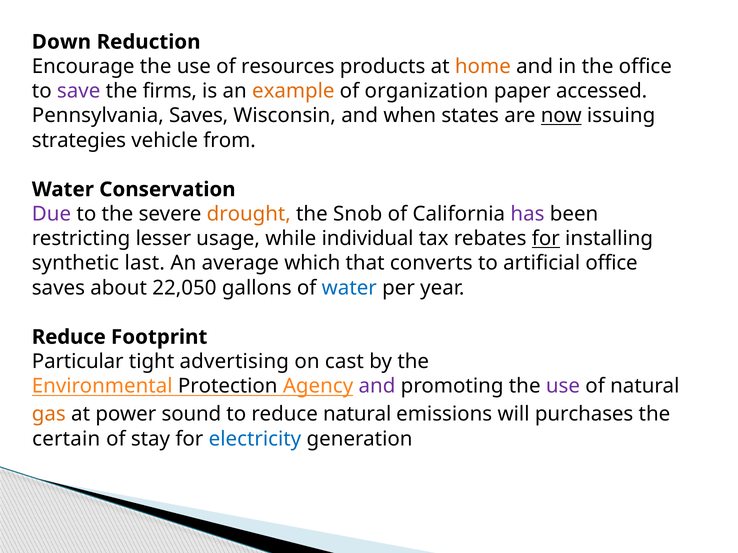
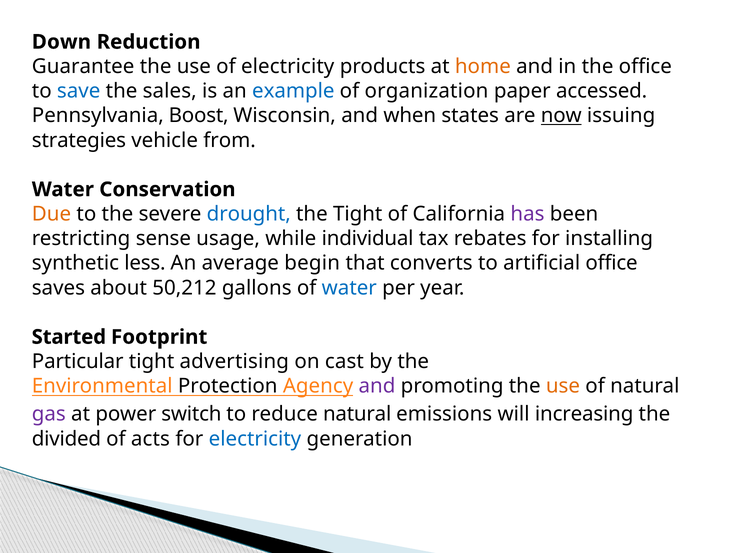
Encourage: Encourage -> Guarantee
of resources: resources -> electricity
save colour: purple -> blue
firms: firms -> sales
example colour: orange -> blue
Pennsylvania Saves: Saves -> Boost
Due colour: purple -> orange
drought colour: orange -> blue
the Snob: Snob -> Tight
lesser: lesser -> sense
for at (546, 239) underline: present -> none
last: last -> less
which: which -> begin
22,050: 22,050 -> 50,212
Reduce at (69, 337): Reduce -> Started
use at (563, 387) colour: purple -> orange
gas colour: orange -> purple
sound: sound -> switch
purchases: purchases -> increasing
certain: certain -> divided
stay: stay -> acts
